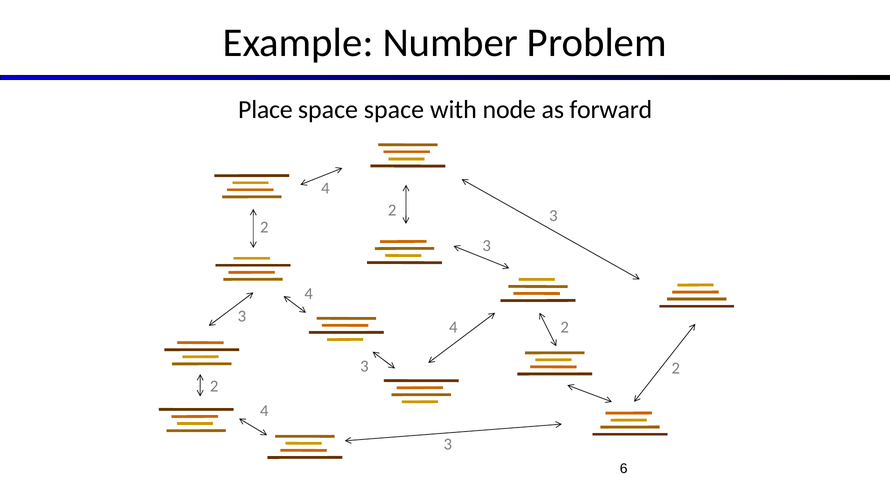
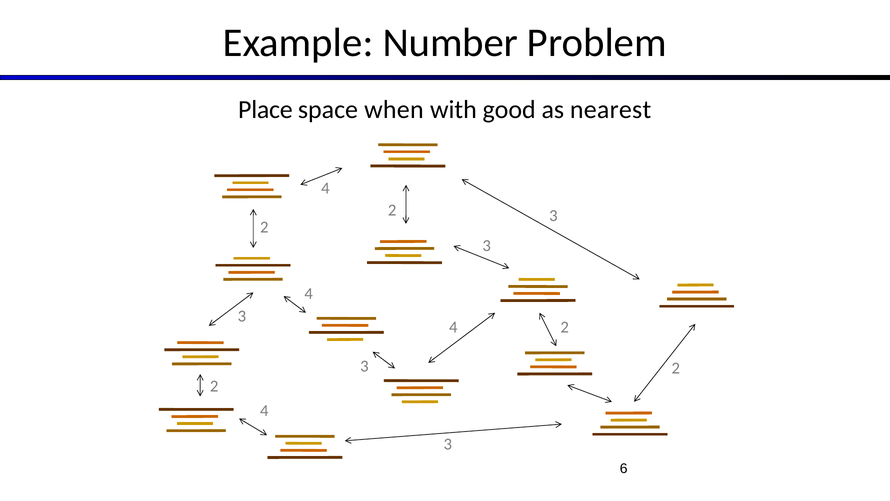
space space: space -> when
node: node -> good
forward: forward -> nearest
